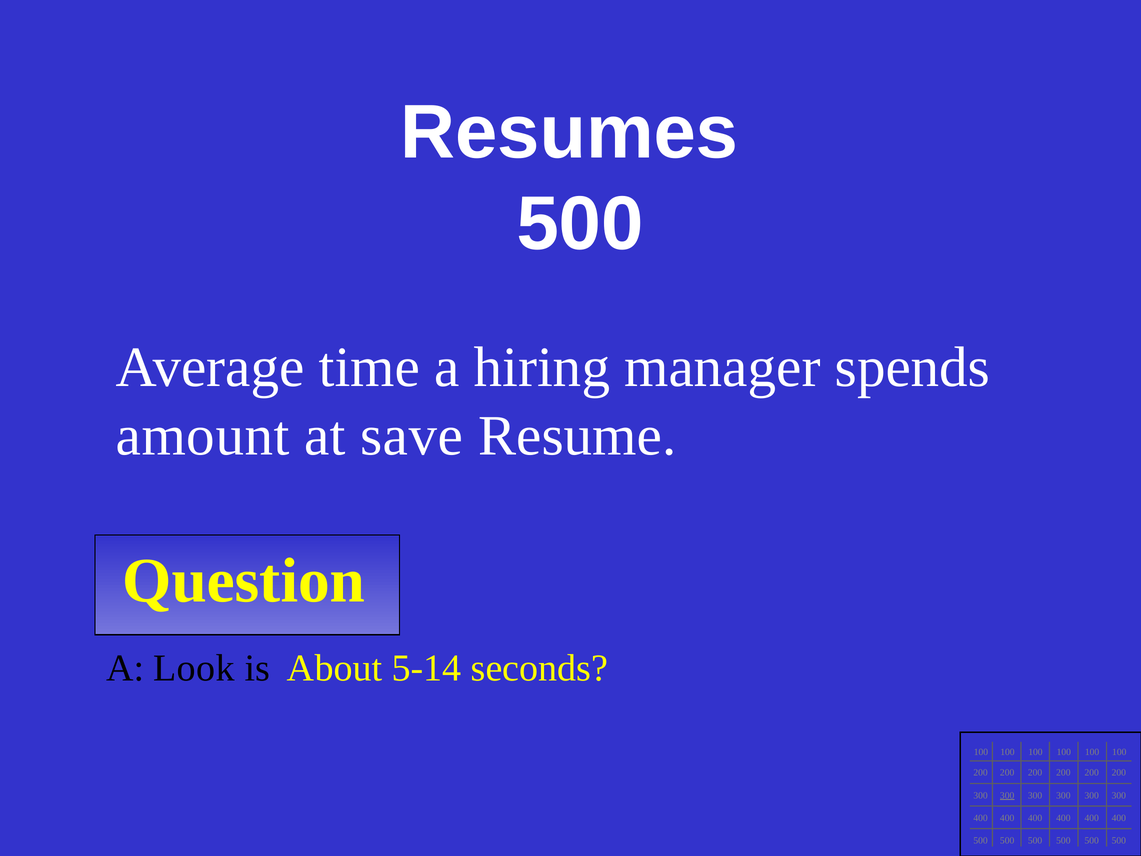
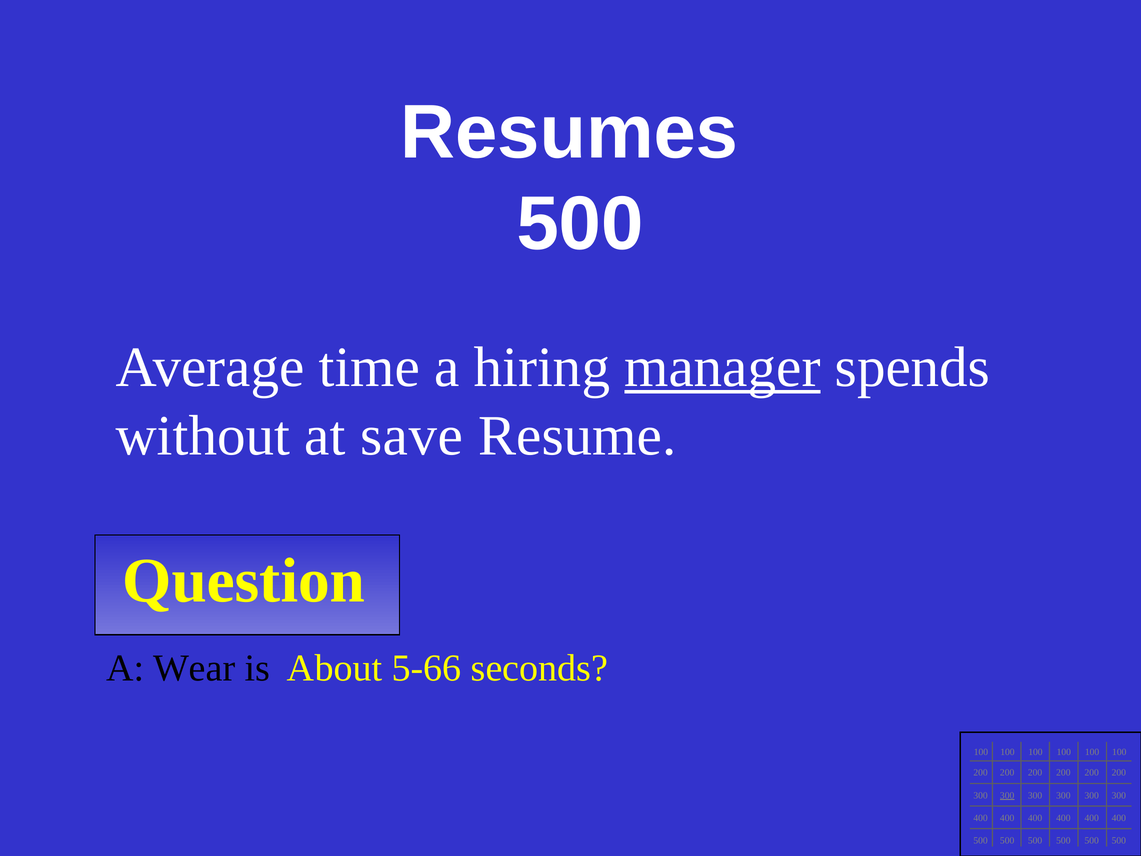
manager underline: none -> present
amount: amount -> without
Look: Look -> Wear
5-14: 5-14 -> 5-66
